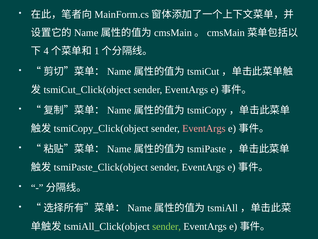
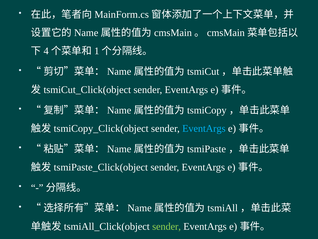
EventArgs at (204, 128) colour: pink -> light blue
